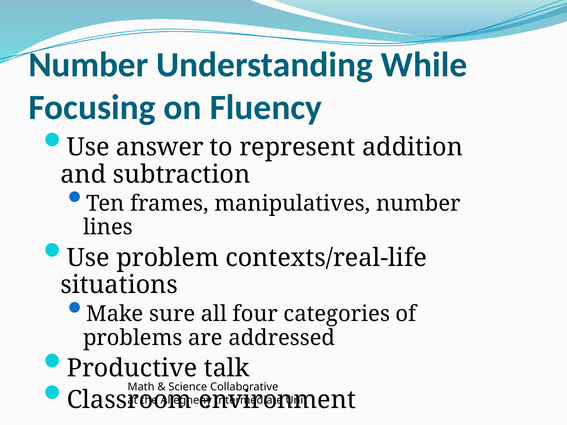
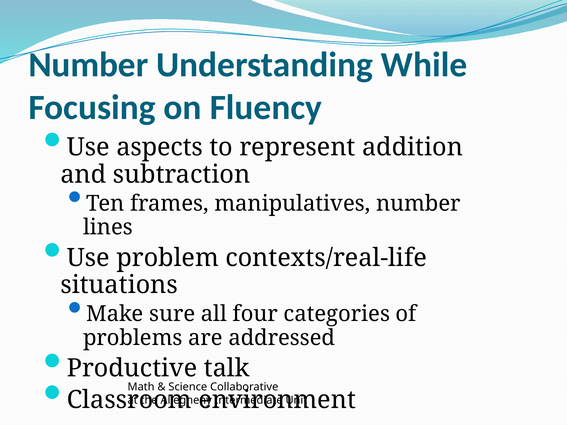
answer: answer -> aspects
